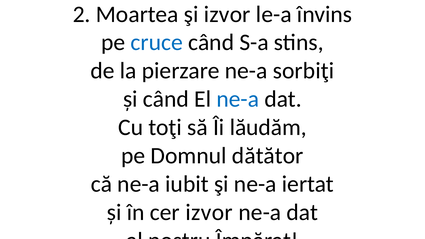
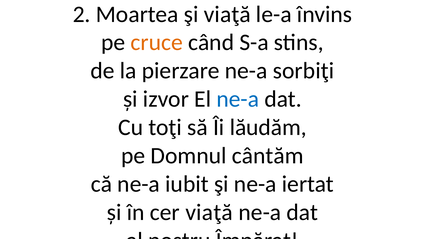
şi izvor: izvor -> viaţă
cruce colour: blue -> orange
și când: când -> izvor
dătător: dătător -> cântăm
cer izvor: izvor -> viaţă
